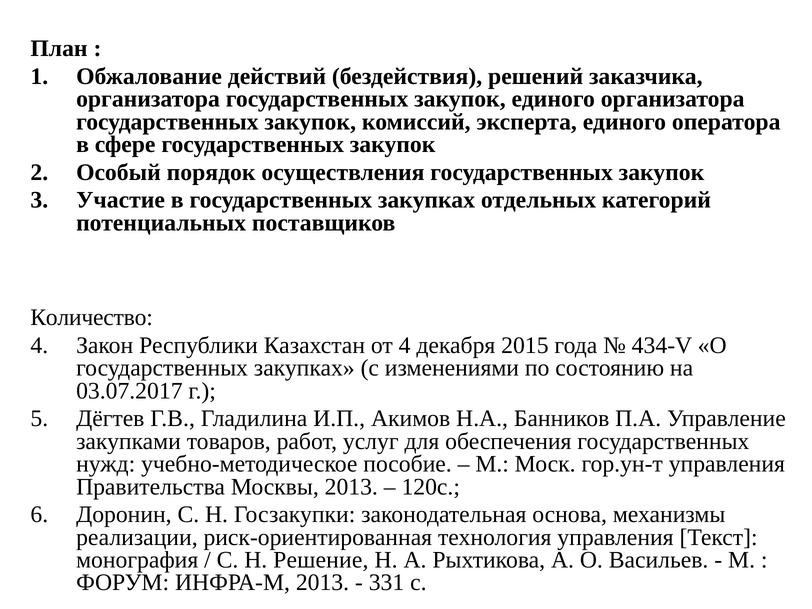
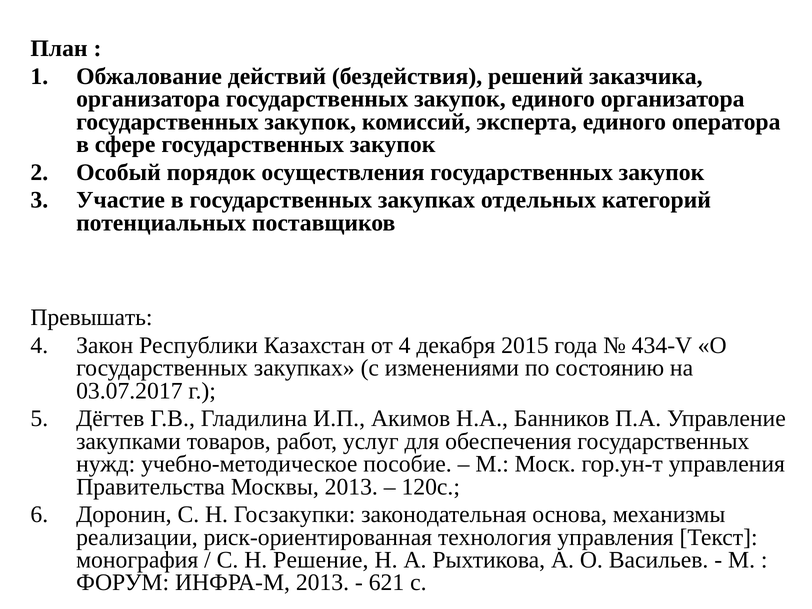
Количество: Количество -> Превышать
331: 331 -> 621
